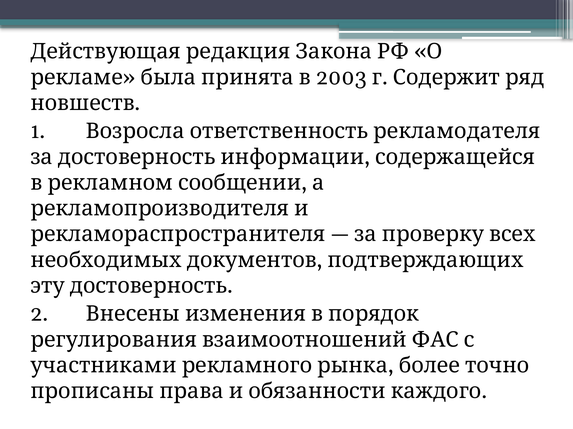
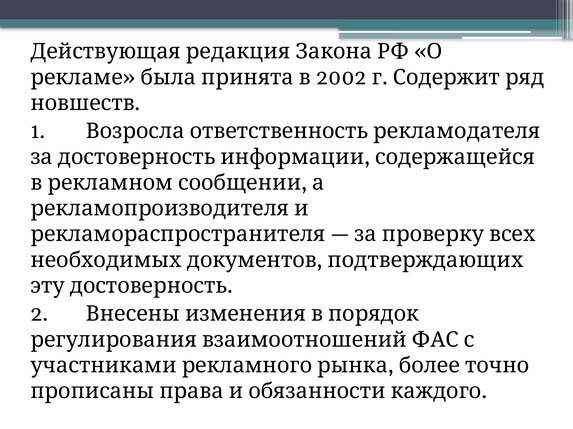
2003: 2003 -> 2002
